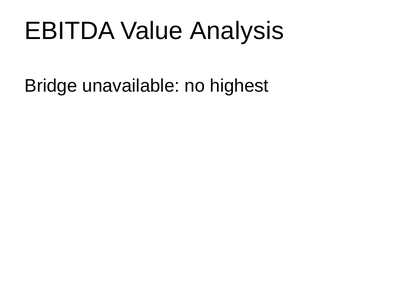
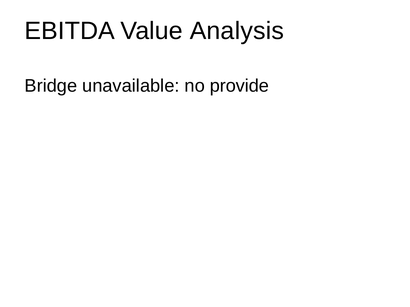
highest: highest -> provide
